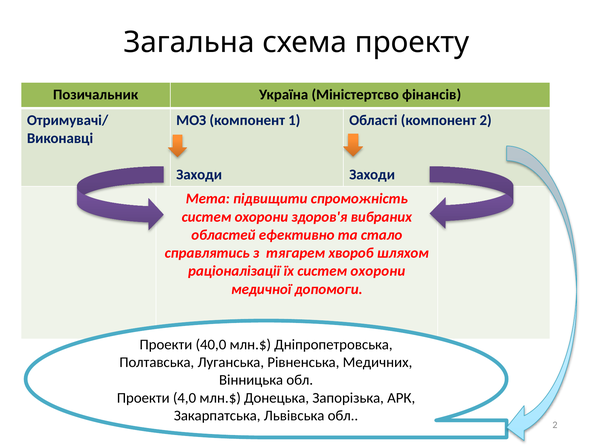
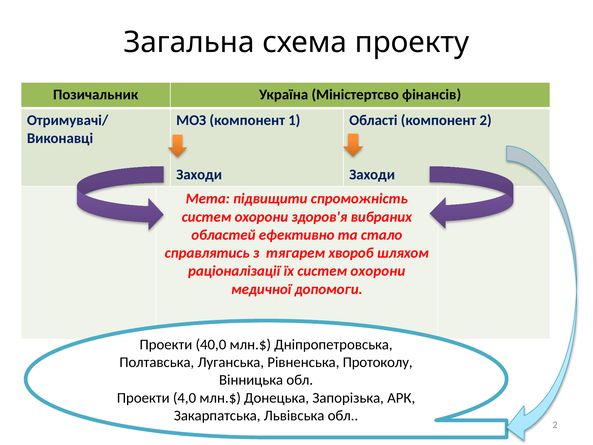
Медичних: Медичних -> Протоколу
